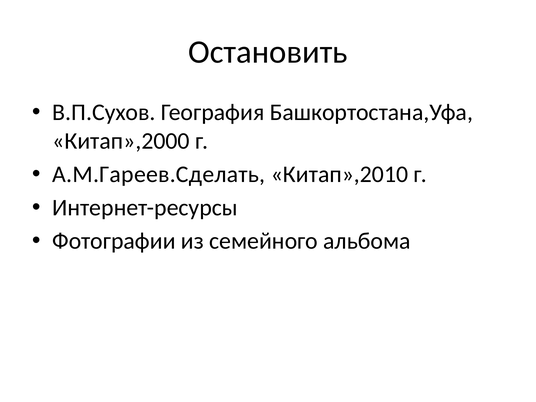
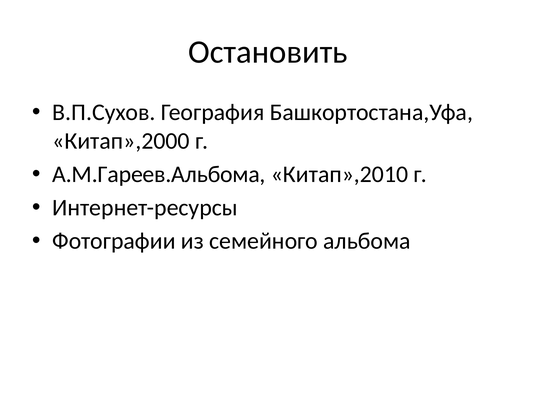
А.М.Гареев.Сделать: А.М.Гареев.Сделать -> А.М.Гареев.Альбома
